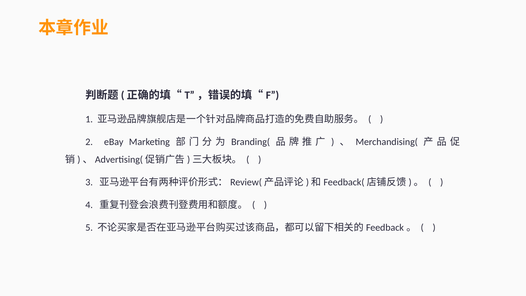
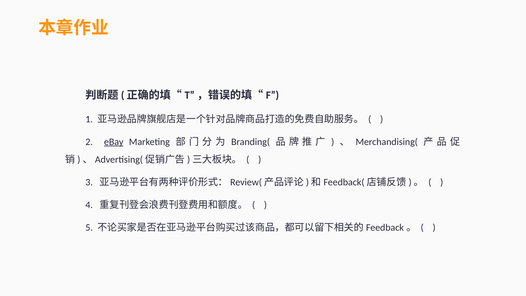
eBay underline: none -> present
